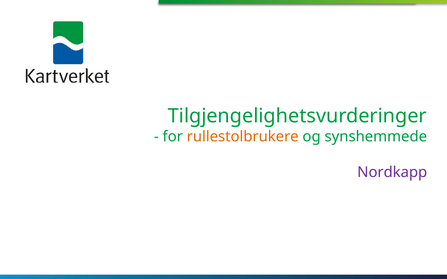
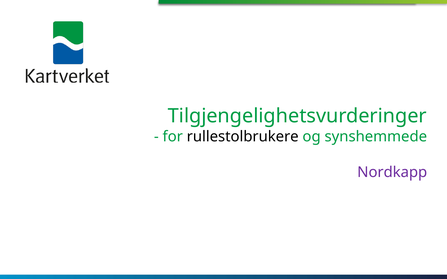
rullestolbrukere colour: orange -> black
